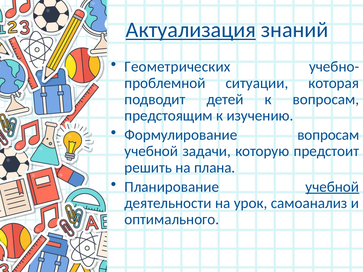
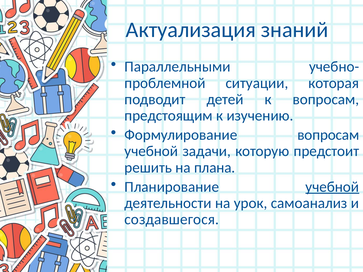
Актуализация underline: present -> none
Геометрических: Геометрических -> Параллельными
оптимального: оптимального -> создавшегося
